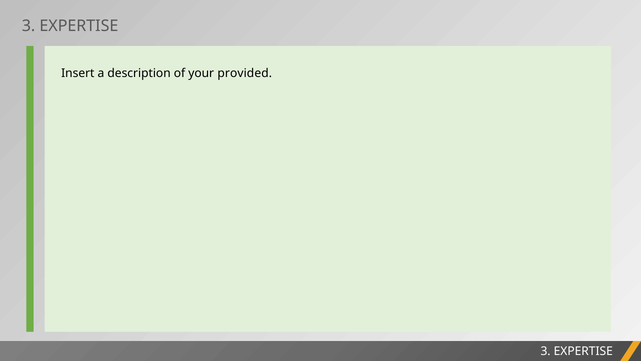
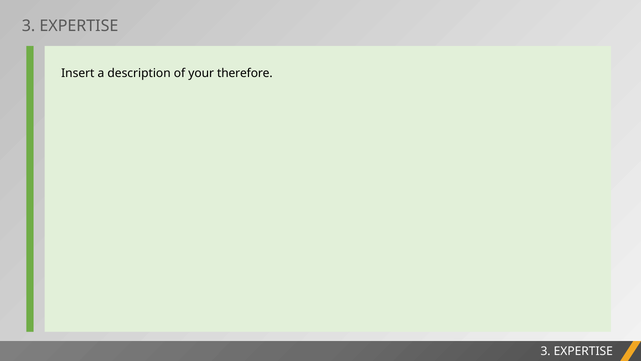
provided: provided -> therefore
